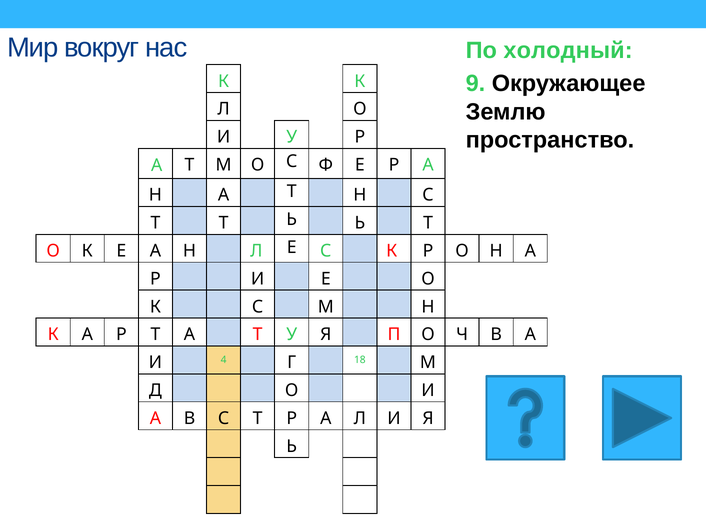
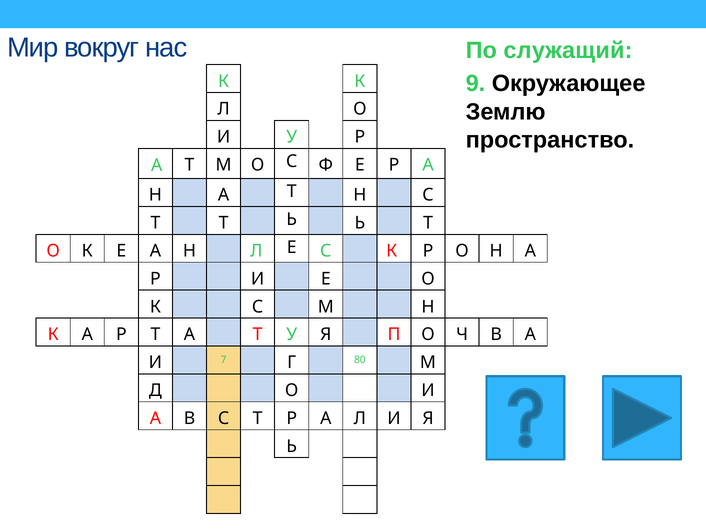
холодный: холодный -> служащий
4: 4 -> 7
18: 18 -> 80
